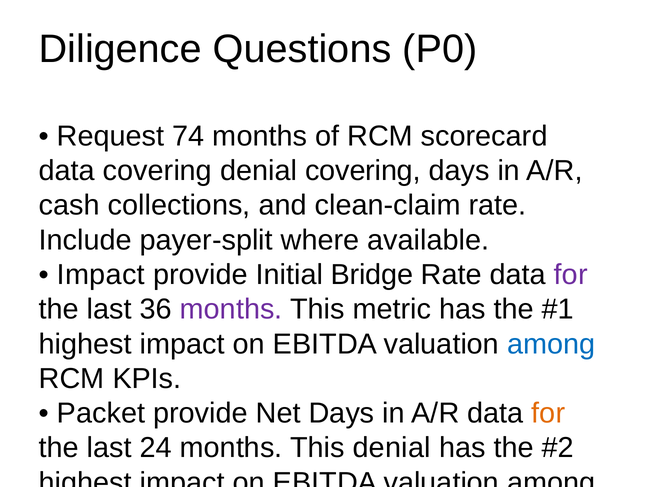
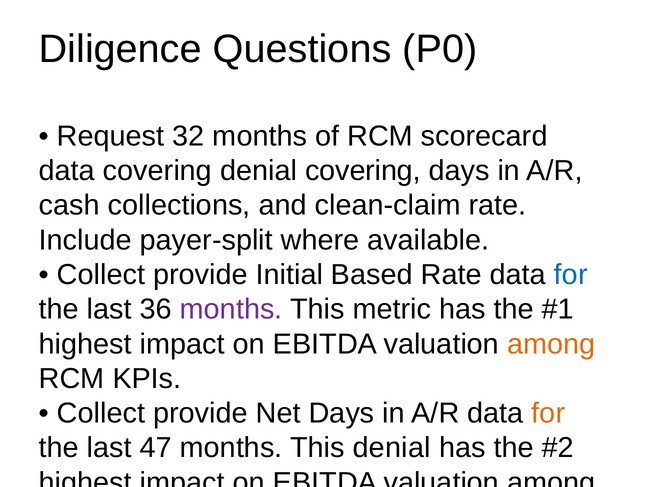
74: 74 -> 32
Impact at (101, 275): Impact -> Collect
Bridge: Bridge -> Based
for at (571, 275) colour: purple -> blue
among at (551, 344) colour: blue -> orange
Packet at (101, 413): Packet -> Collect
24: 24 -> 47
